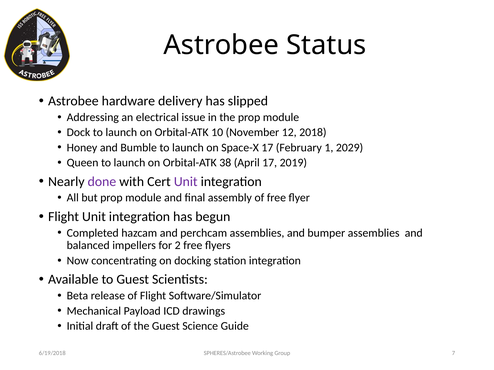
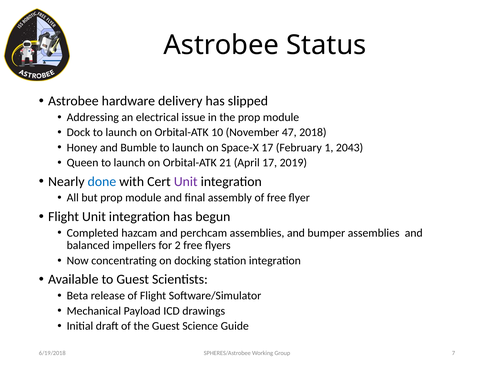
12: 12 -> 47
2029: 2029 -> 2043
38: 38 -> 21
done colour: purple -> blue
